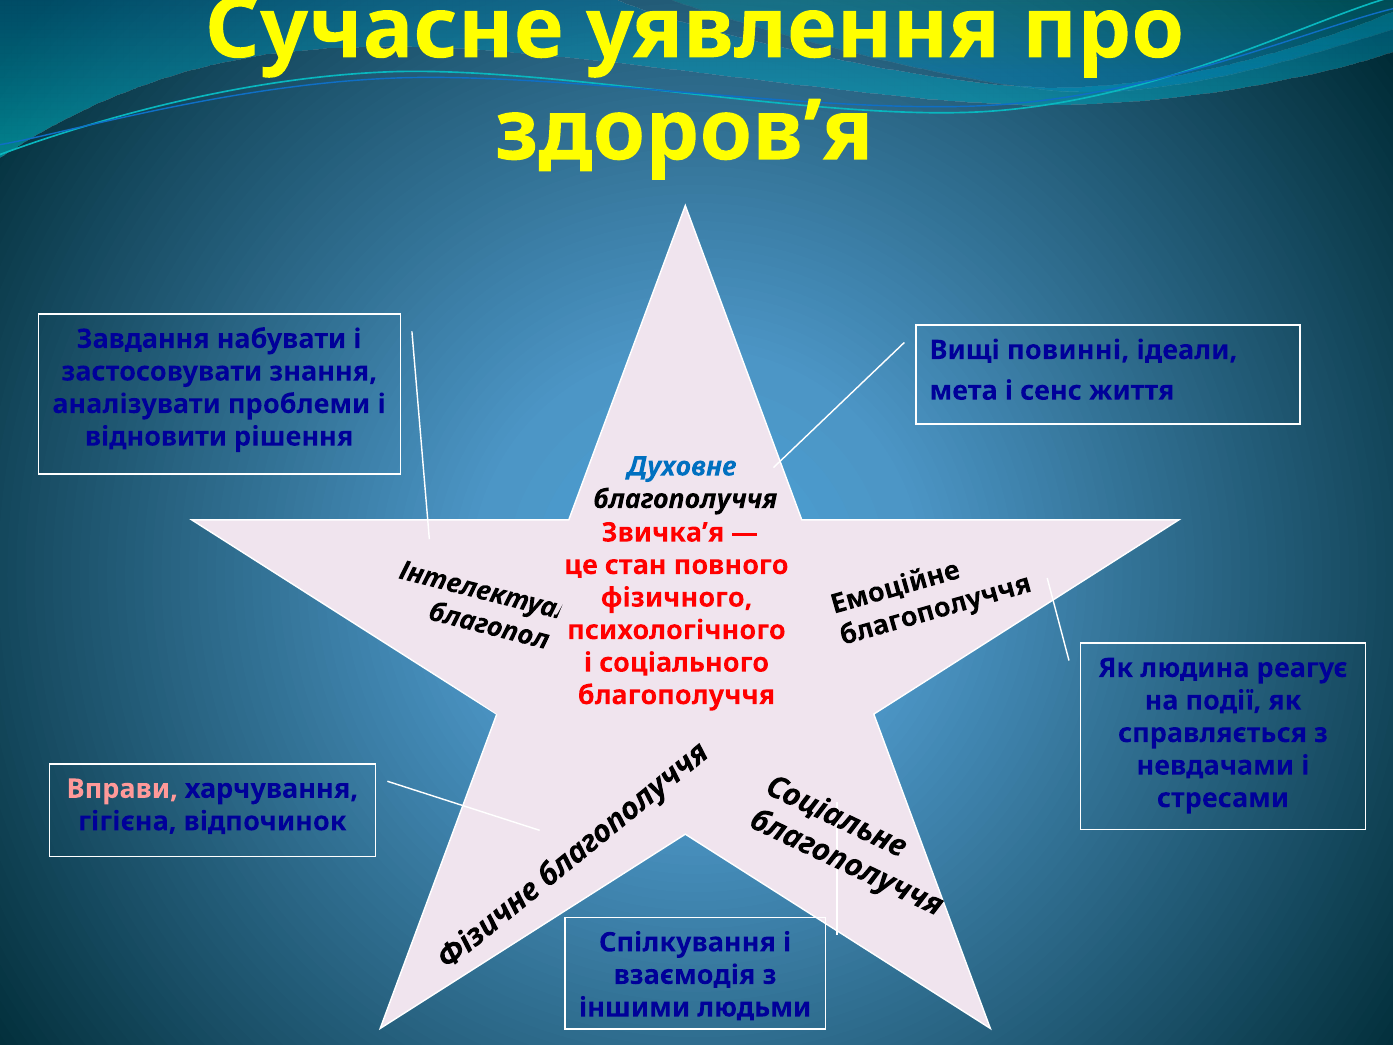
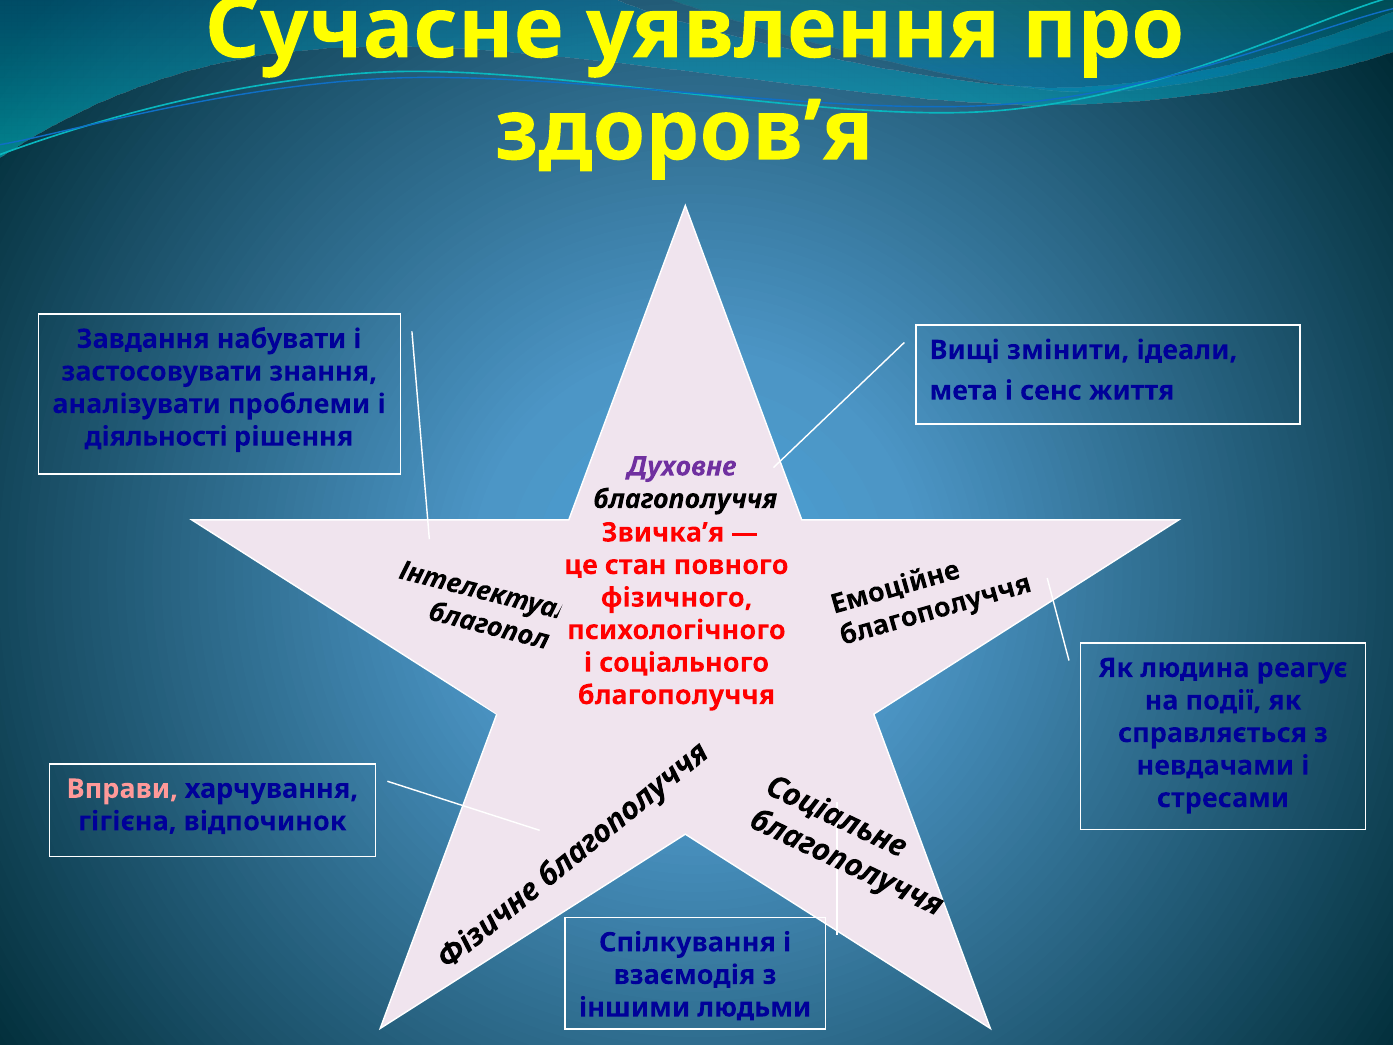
повинні: повинні -> змінити
відновити: відновити -> діяльності
Духовне colour: blue -> purple
